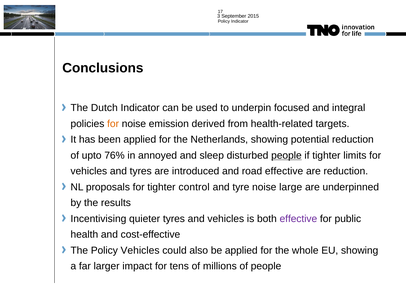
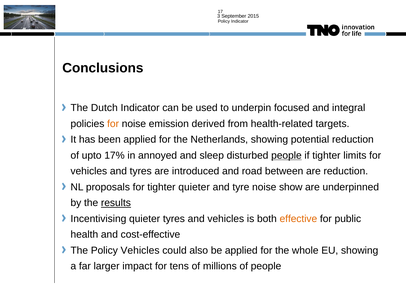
76%: 76% -> 17%
road effective: effective -> between
tighter control: control -> quieter
large: large -> show
results underline: none -> present
effective at (298, 219) colour: purple -> orange
